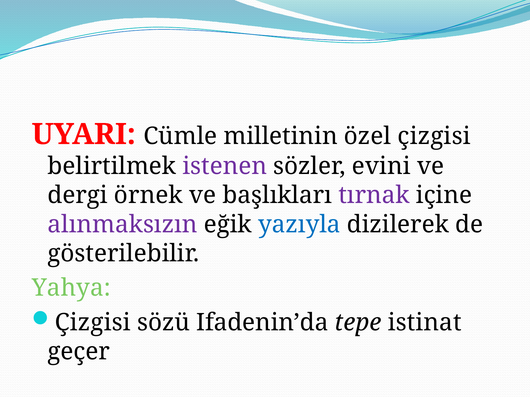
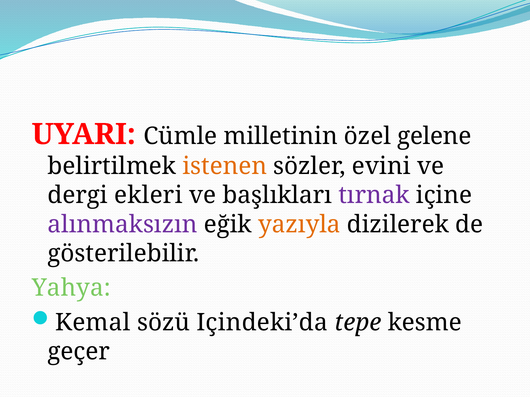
özel çizgisi: çizgisi -> gelene
istenen colour: purple -> orange
örnek: örnek -> ekleri
yazıyla colour: blue -> orange
Çizgisi at (93, 323): Çizgisi -> Kemal
Ifadenin’da: Ifadenin’da -> Içindeki’da
istinat: istinat -> kesme
